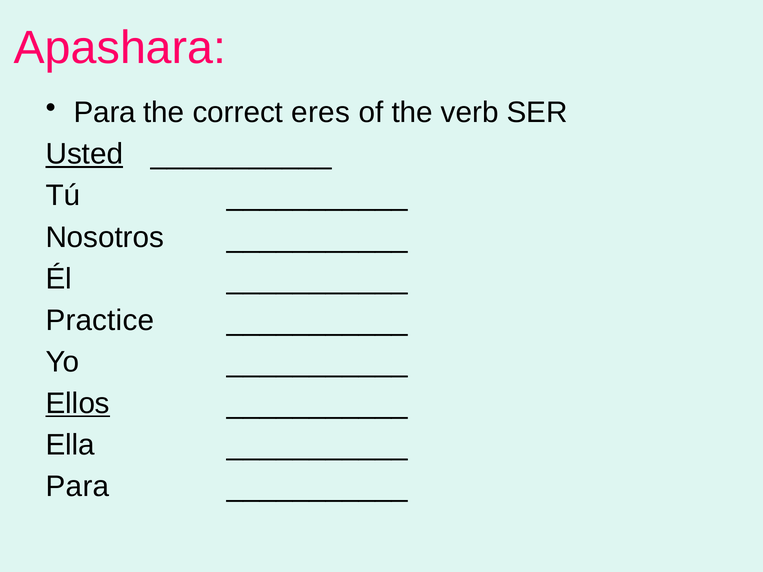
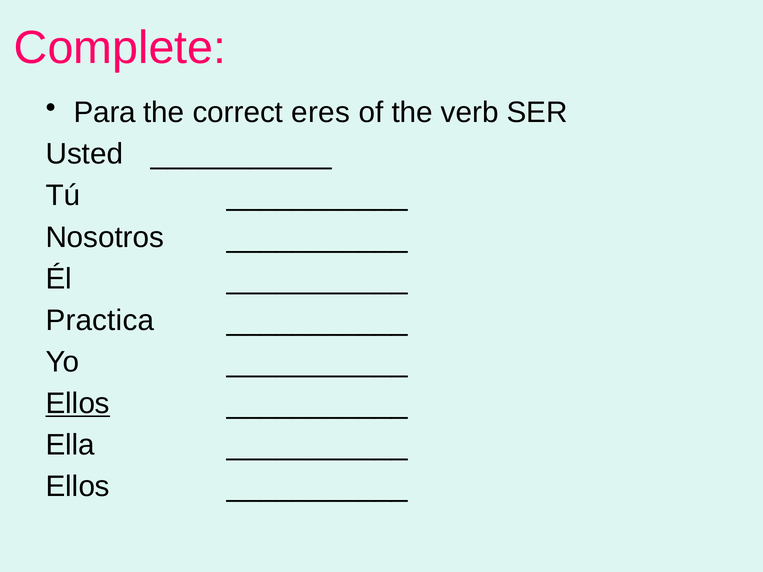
Apashara: Apashara -> Complete
Usted underline: present -> none
Practice: Practice -> Practica
Para at (78, 487): Para -> Ellos
